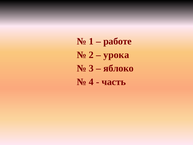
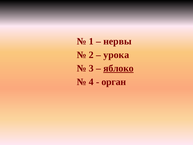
работе: работе -> нервы
яблоко underline: none -> present
часть: часть -> орган
